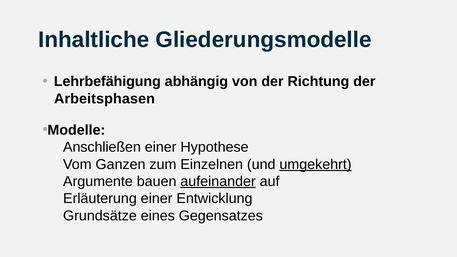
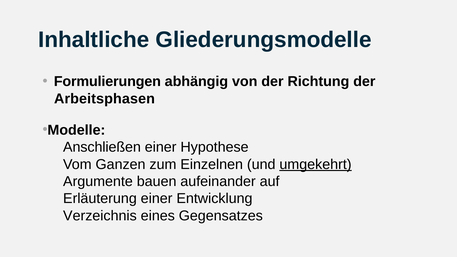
Lehrbefähigung: Lehrbefähigung -> Formulierungen
aufeinander underline: present -> none
Grundsätze: Grundsätze -> Verzeichnis
